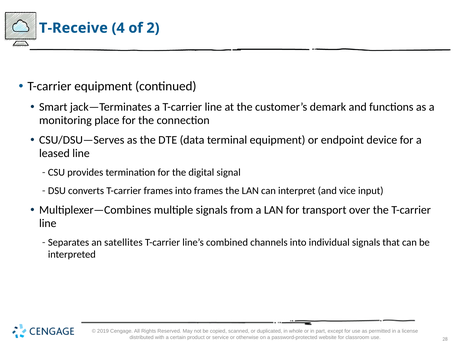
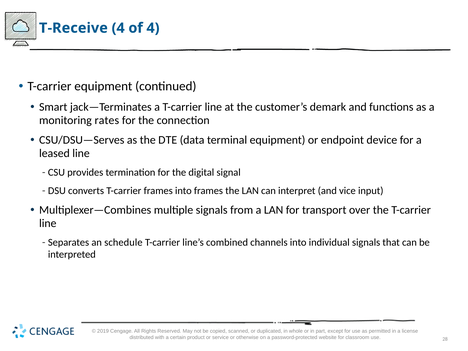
of 2: 2 -> 4
place: place -> rates
satellites: satellites -> schedule
